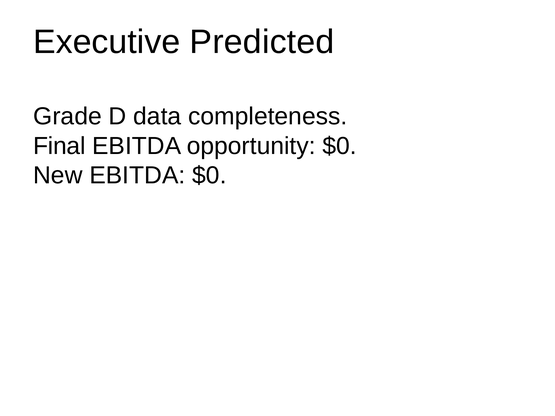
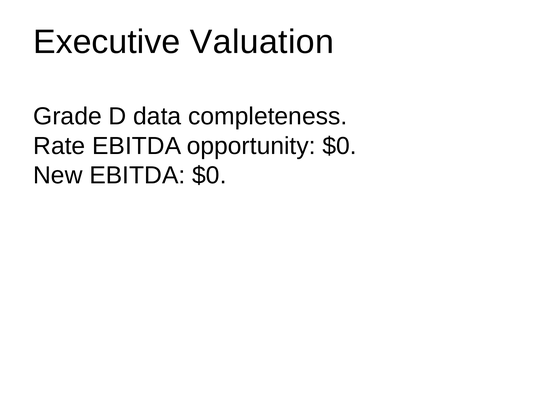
Predicted: Predicted -> Valuation
Final: Final -> Rate
